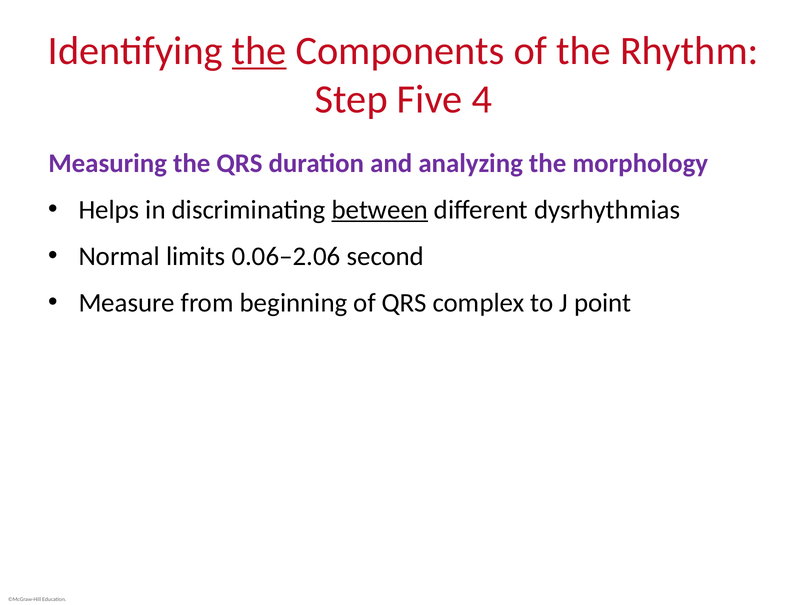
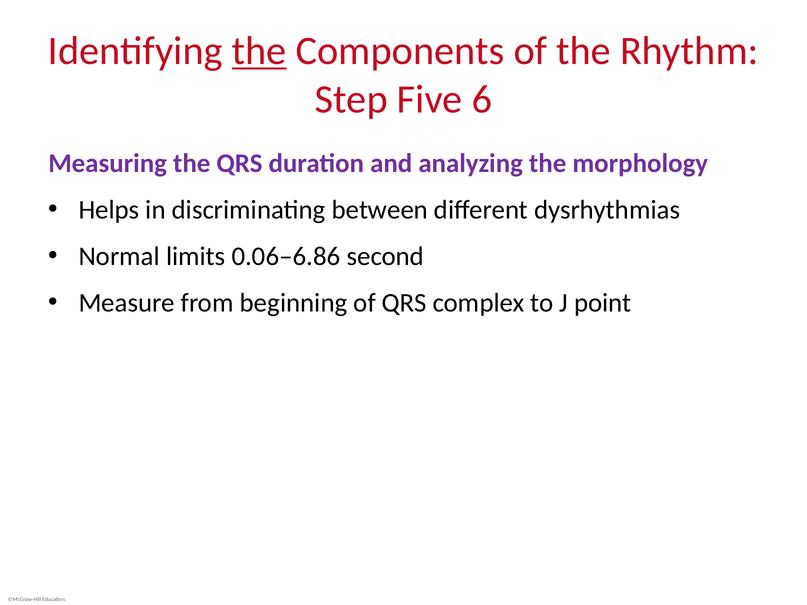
4: 4 -> 6
between underline: present -> none
0.06‒2.06: 0.06‒2.06 -> 0.06‒6.86
